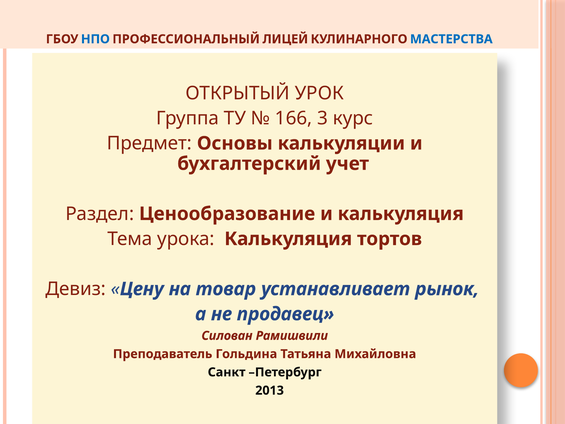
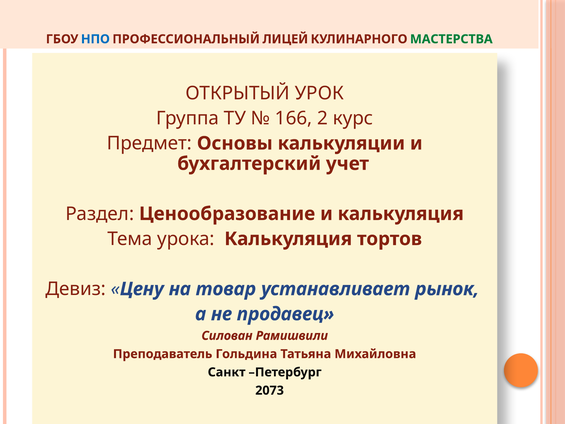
МАСТЕРСТВА colour: blue -> green
3: 3 -> 2
2013: 2013 -> 2073
